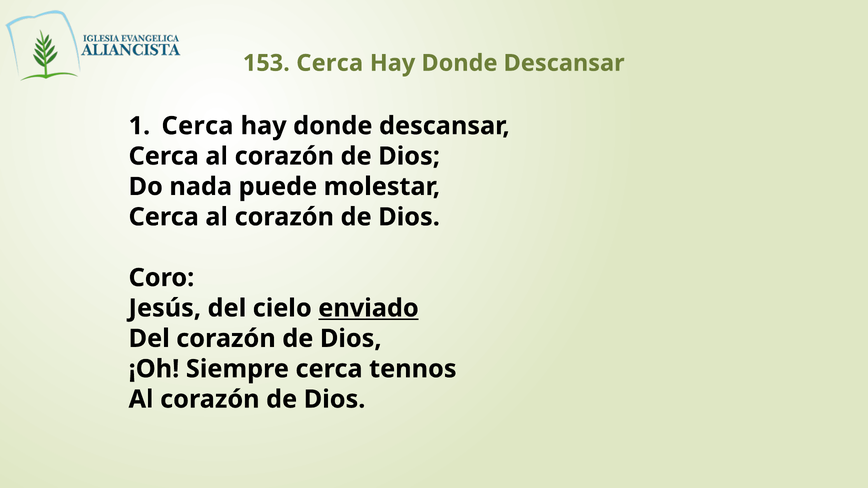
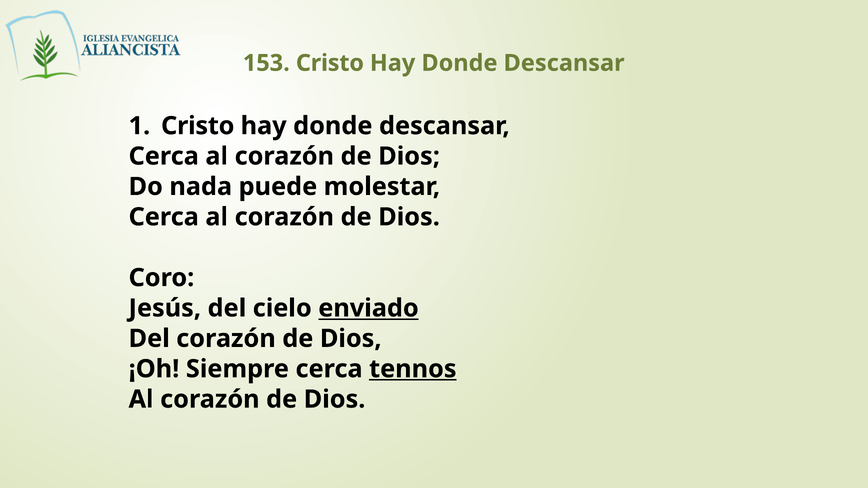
153 Cerca: Cerca -> Cristo
Cerca at (197, 126): Cerca -> Cristo
tennos underline: none -> present
